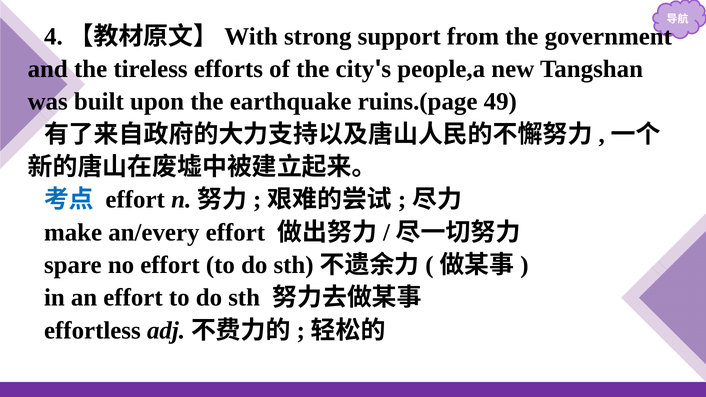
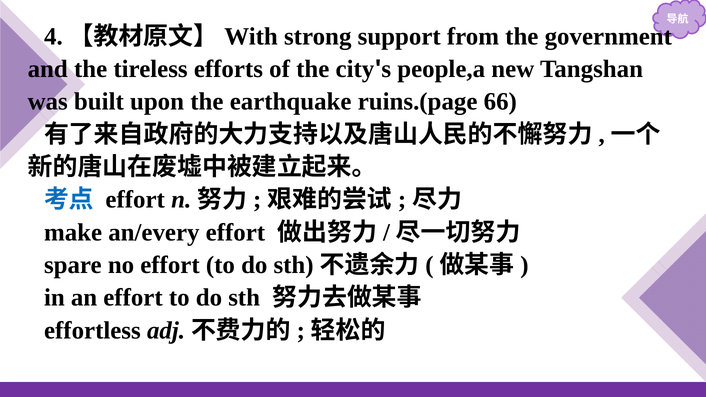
49: 49 -> 66
